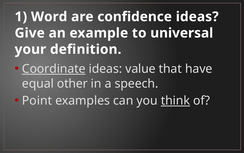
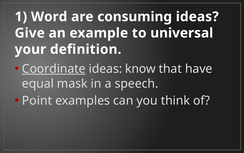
confidence: confidence -> consuming
value: value -> know
other: other -> mask
think underline: present -> none
